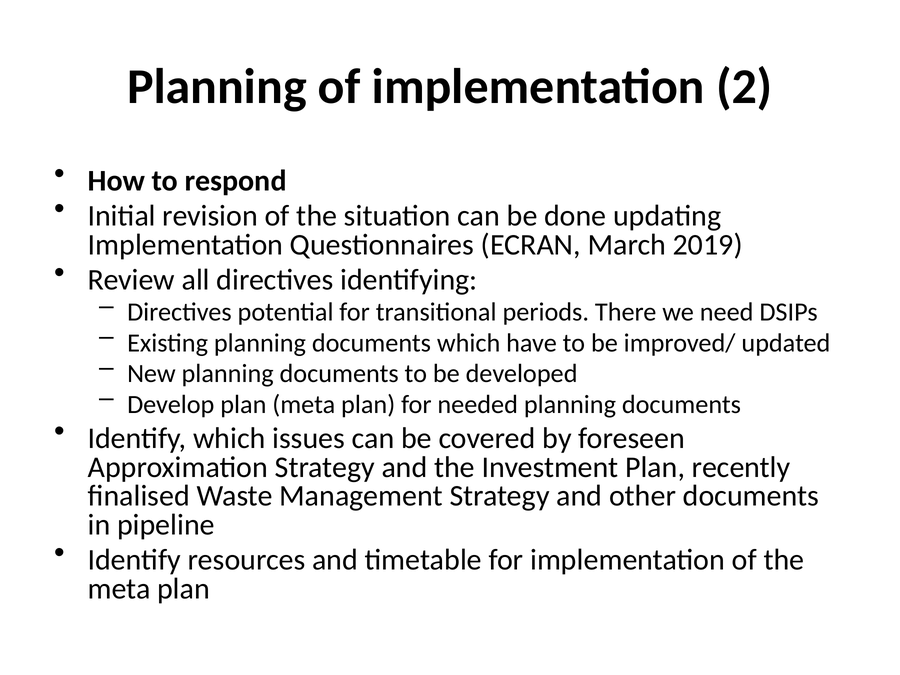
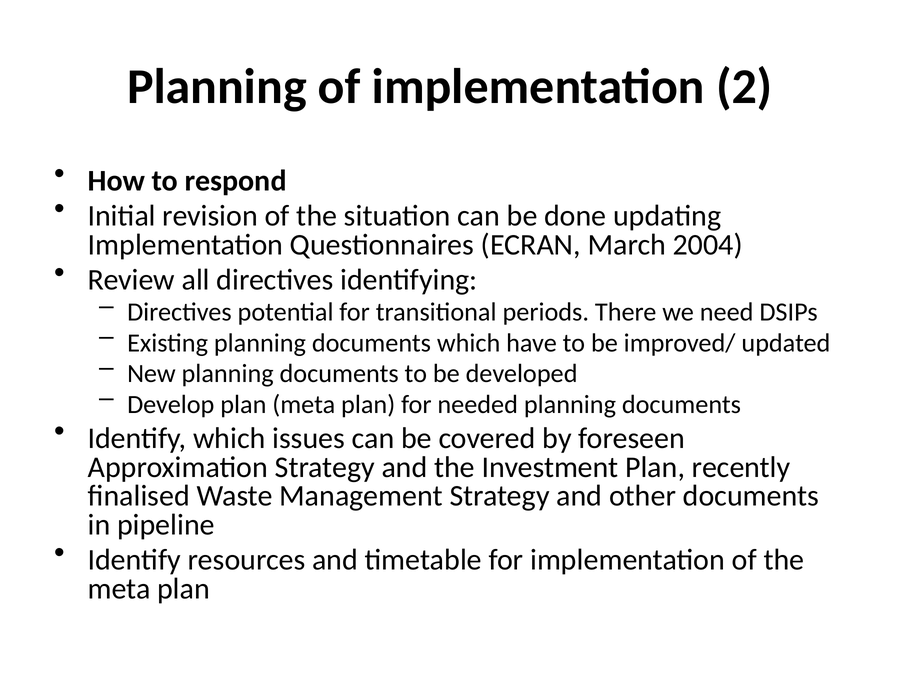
2019: 2019 -> 2004
